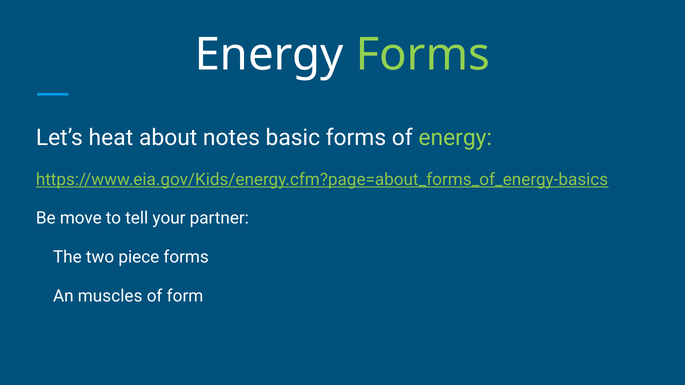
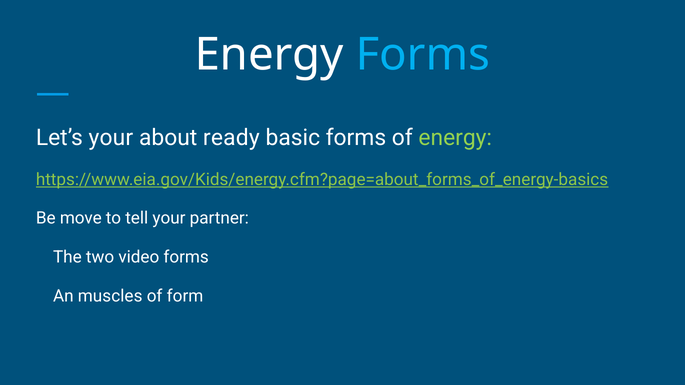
Forms at (423, 55) colour: light green -> light blue
Let’s heat: heat -> your
notes: notes -> ready
piece: piece -> video
